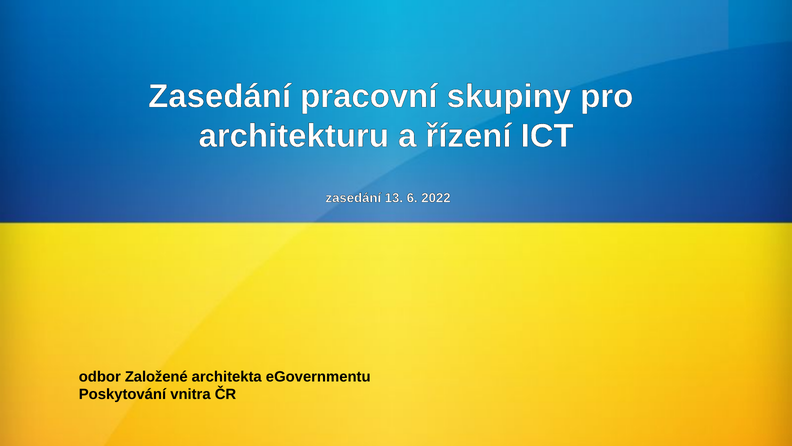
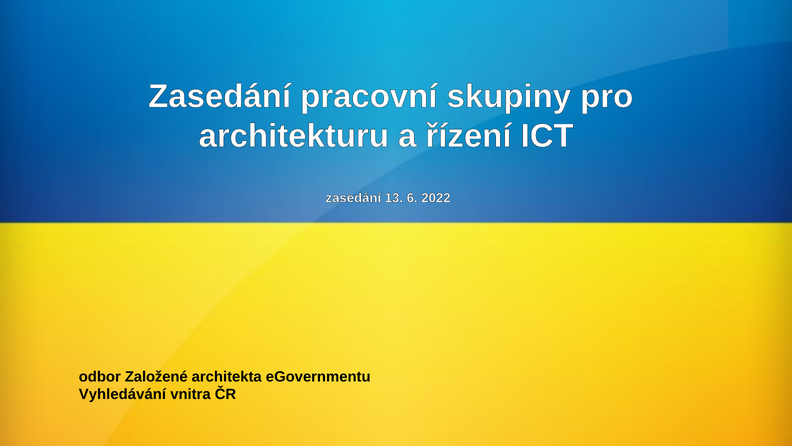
Poskytování: Poskytování -> Vyhledávání
